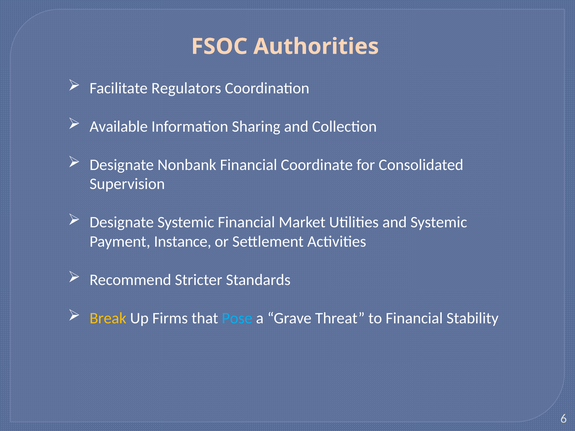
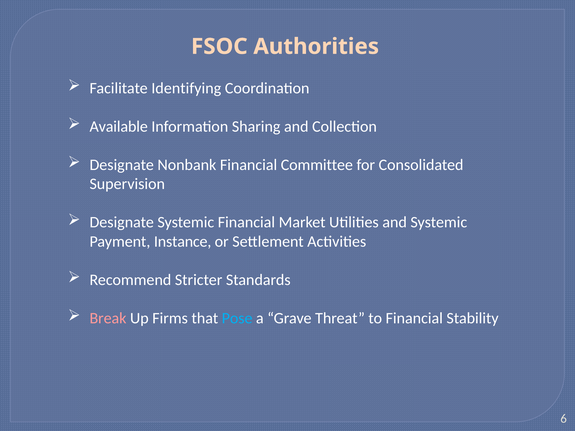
Regulators: Regulators -> Identifying
Coordinate: Coordinate -> Committee
Break colour: yellow -> pink
